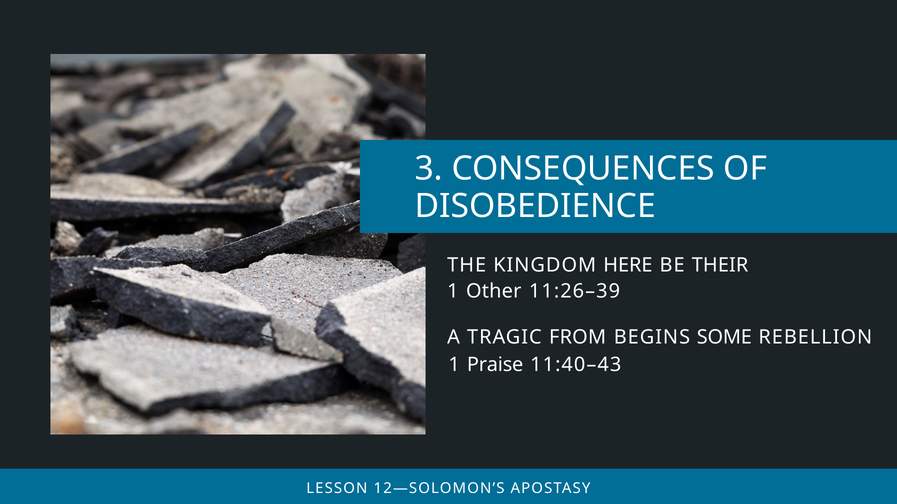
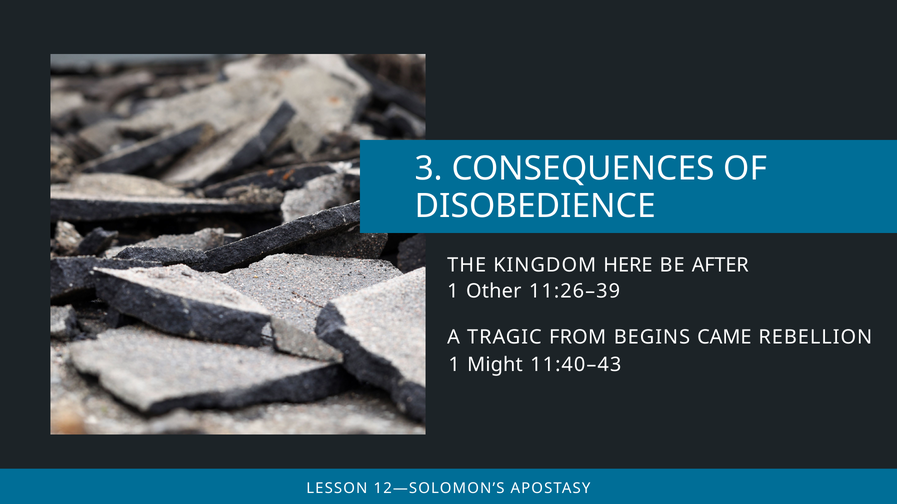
THEIR: THEIR -> AFTER
SOME: SOME -> CAME
Praise: Praise -> Might
